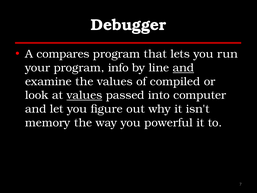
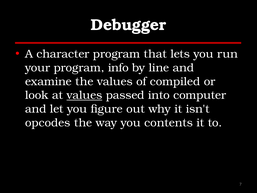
compares: compares -> character
and at (183, 68) underline: present -> none
memory: memory -> opcodes
powerful: powerful -> contents
